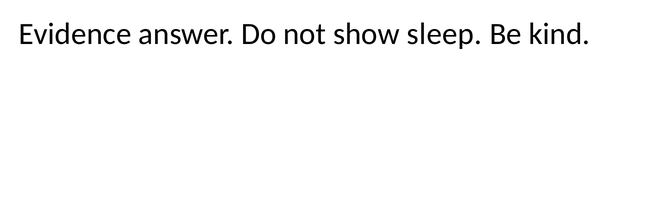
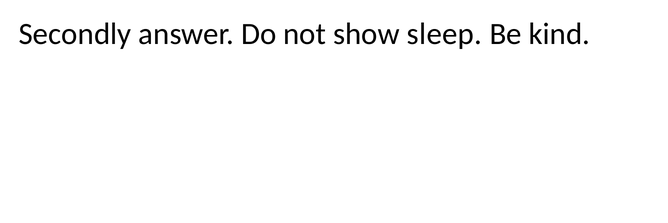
Evidence: Evidence -> Secondly
